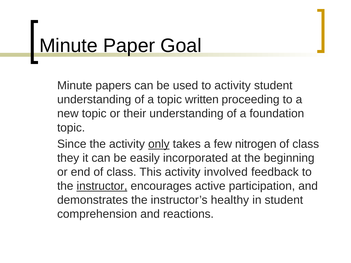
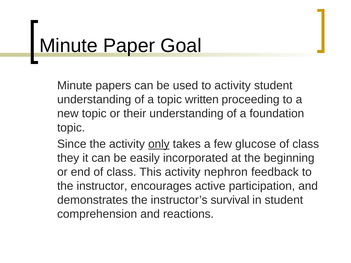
nitrogen: nitrogen -> glucose
involved: involved -> nephron
instructor underline: present -> none
healthy: healthy -> survival
